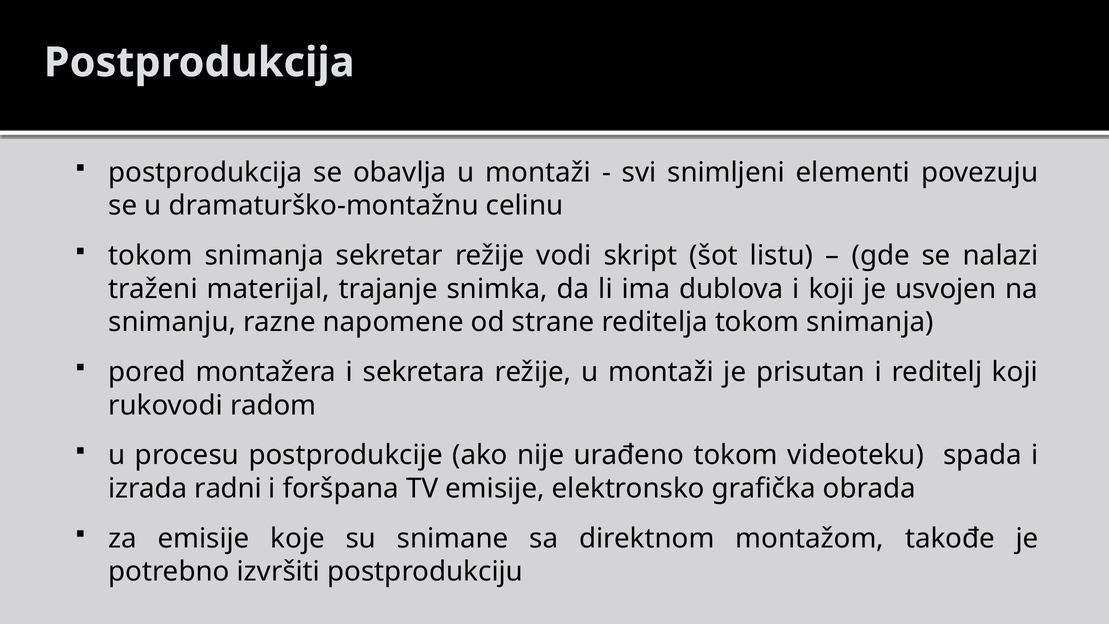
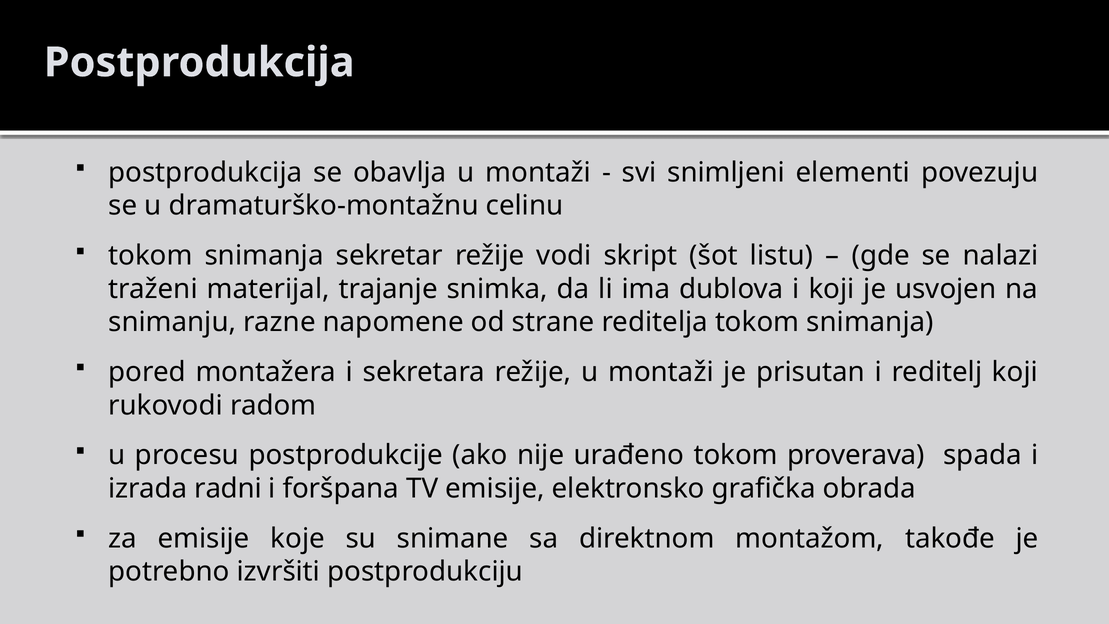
videoteku: videoteku -> proverava
